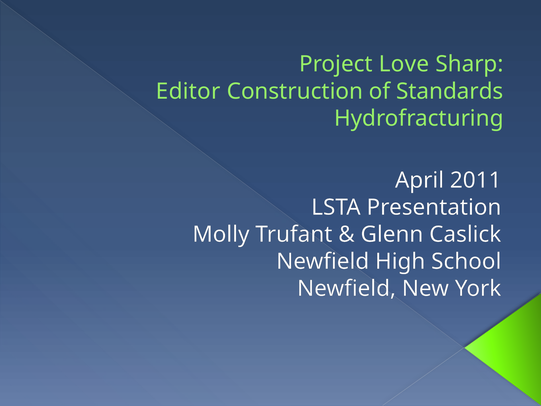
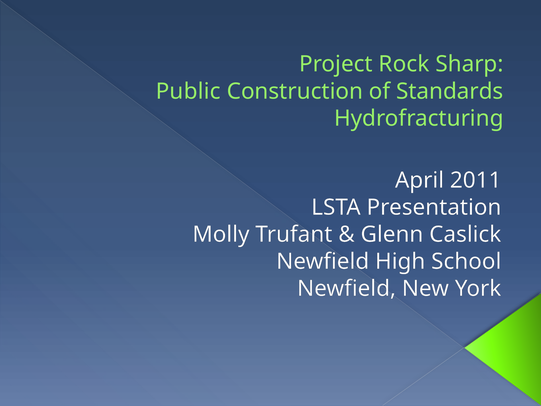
Love: Love -> Rock
Editor: Editor -> Public
